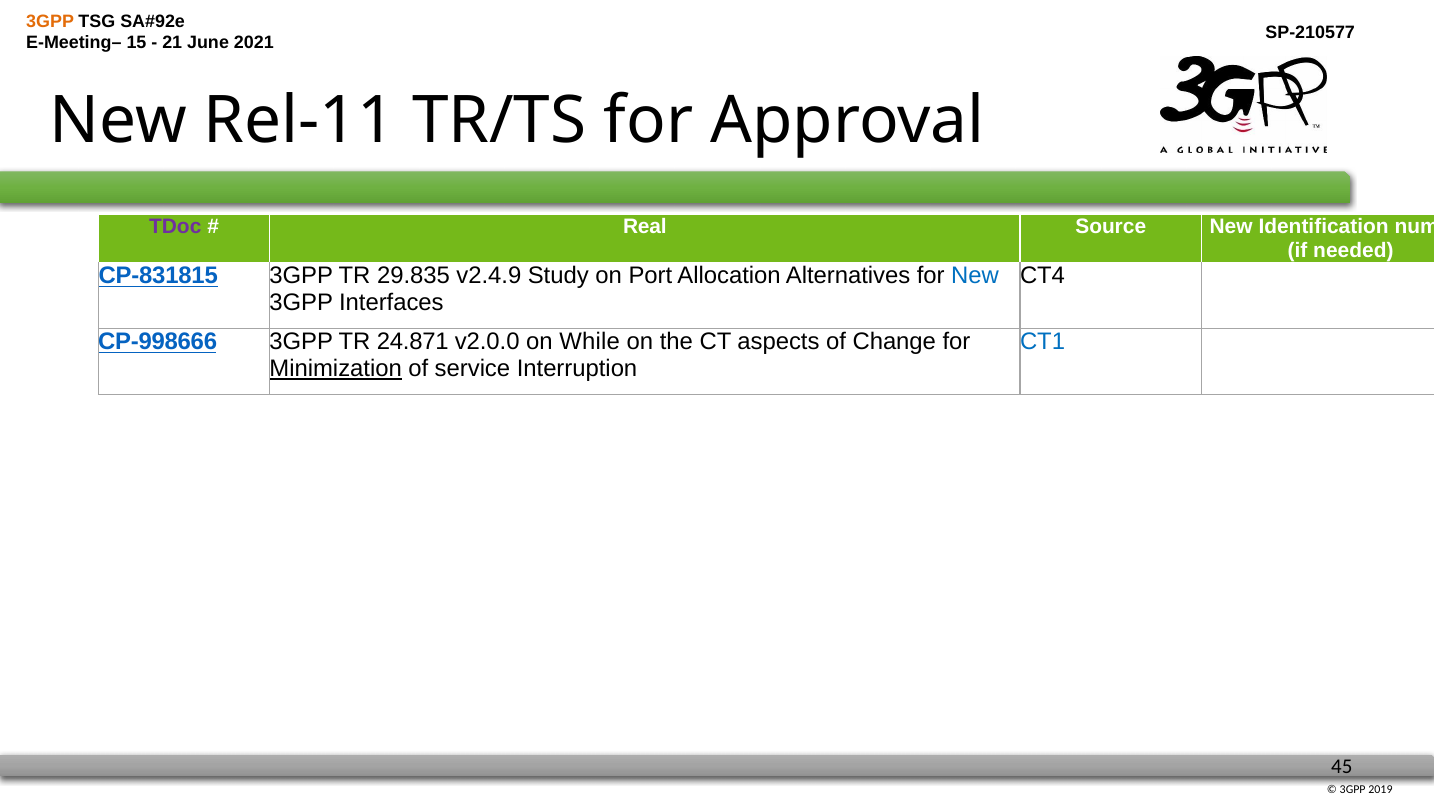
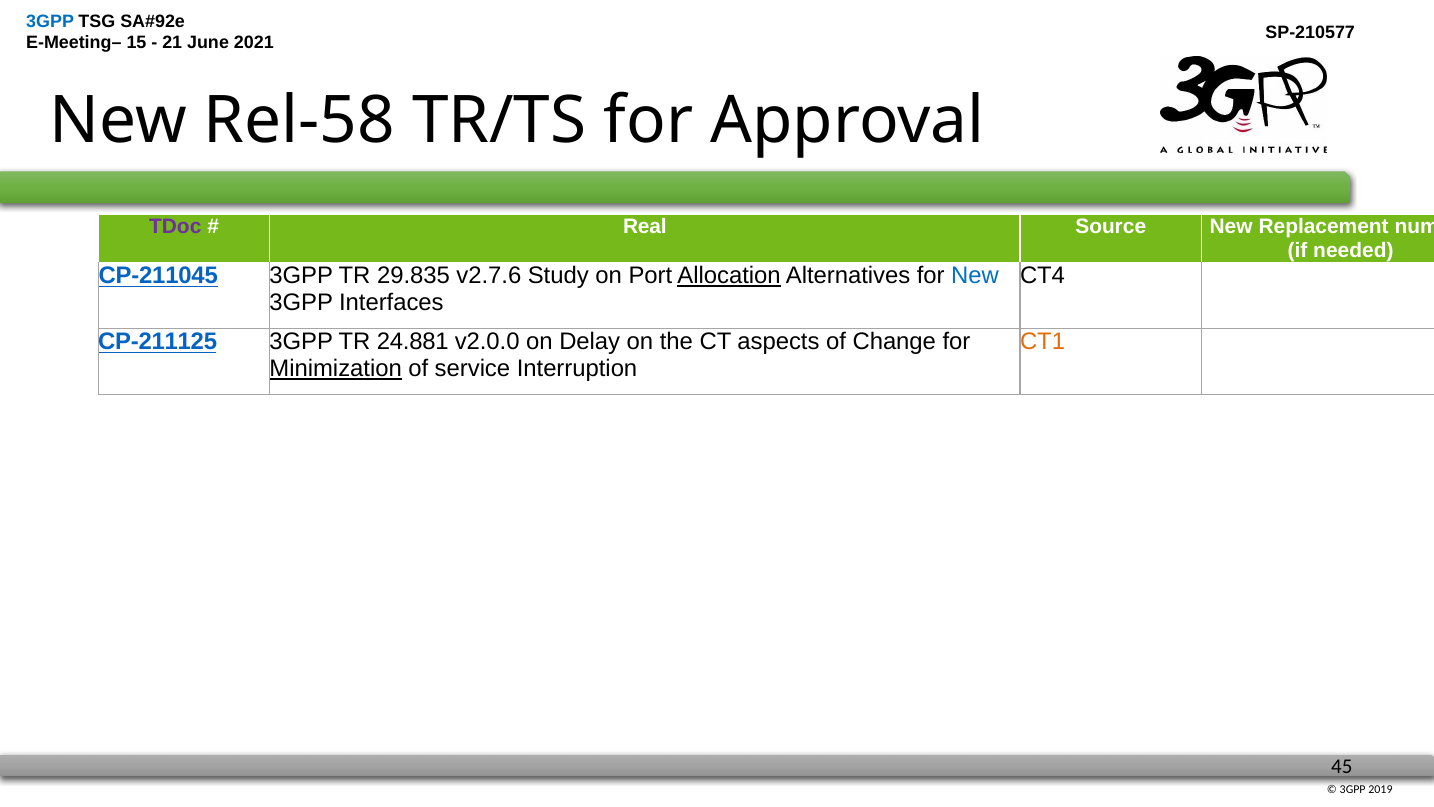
3GPP at (50, 22) colour: orange -> blue
Rel-11: Rel-11 -> Rel-58
Identification: Identification -> Replacement
CP-831815: CP-831815 -> CP-211045
v2.4.9: v2.4.9 -> v2.7.6
Allocation underline: none -> present
CP-998666: CP-998666 -> CP-211125
24.871: 24.871 -> 24.881
While: While -> Delay
CT1 colour: blue -> orange
